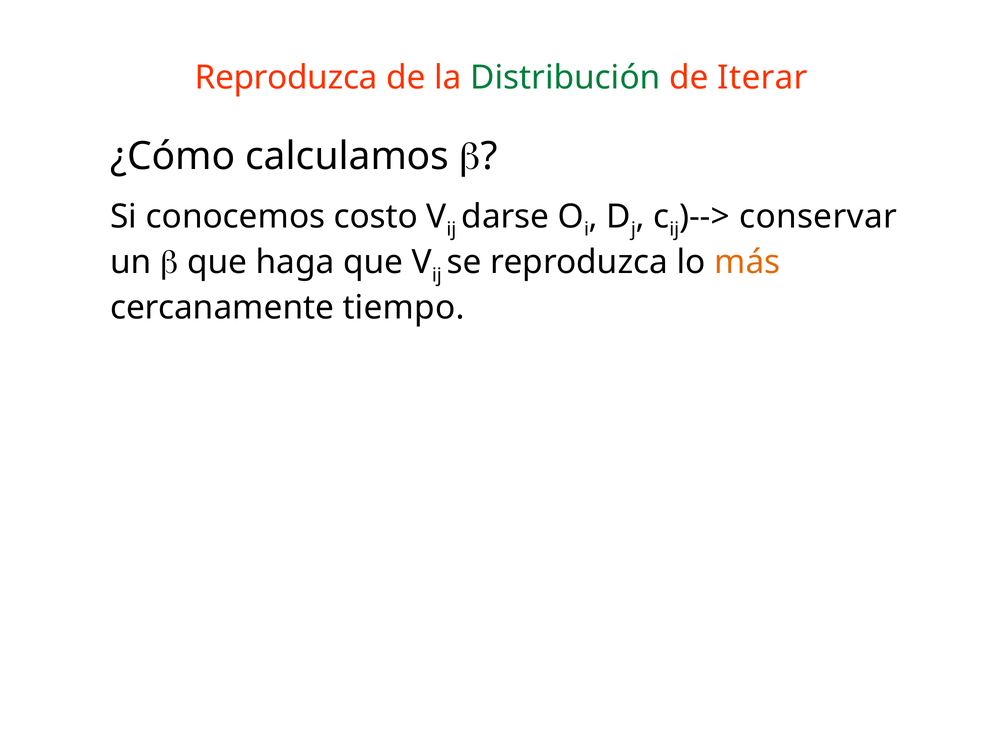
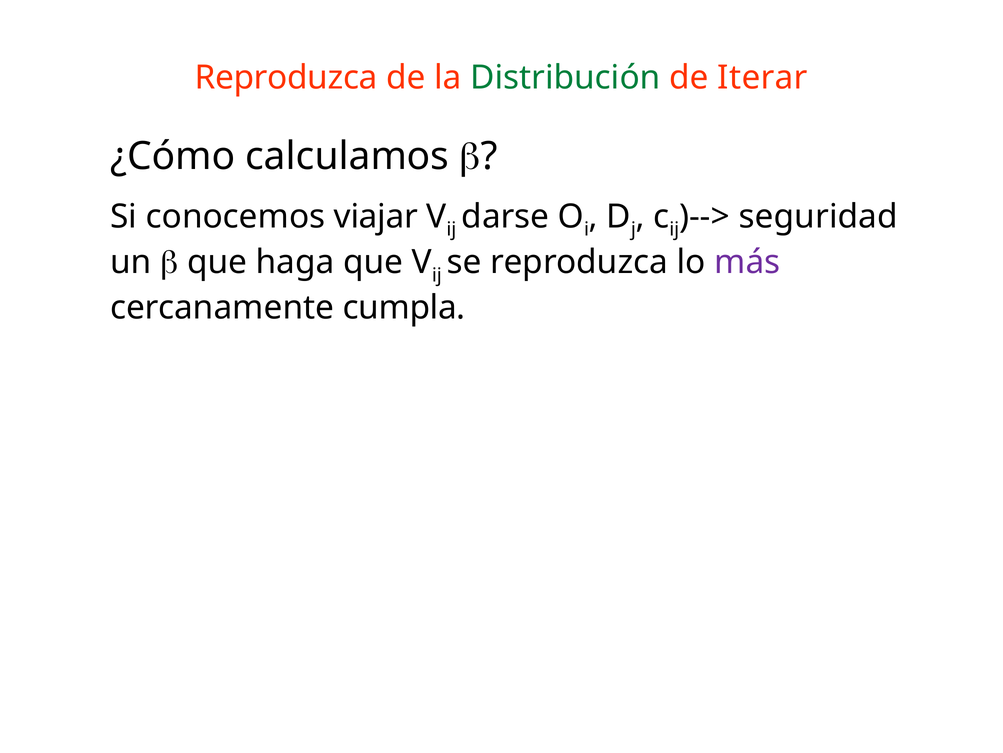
costo: costo -> viajar
conservar: conservar -> seguridad
más colour: orange -> purple
tiempo: tiempo -> cumpla
